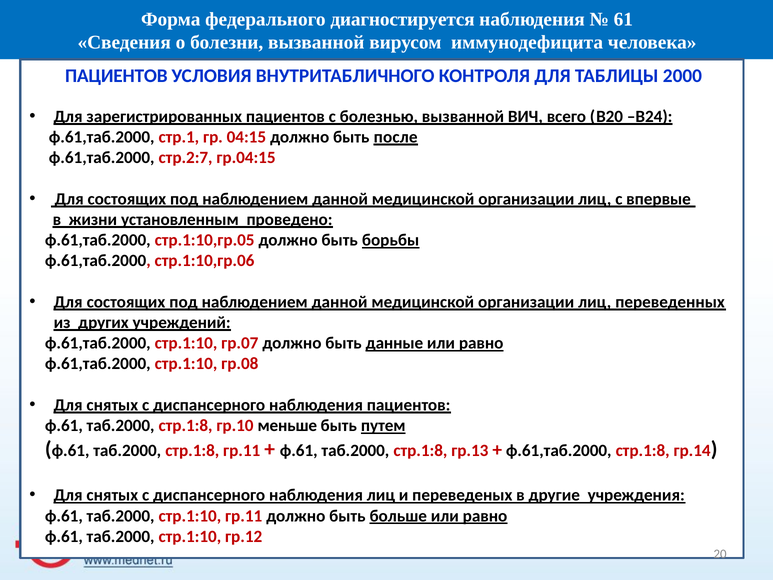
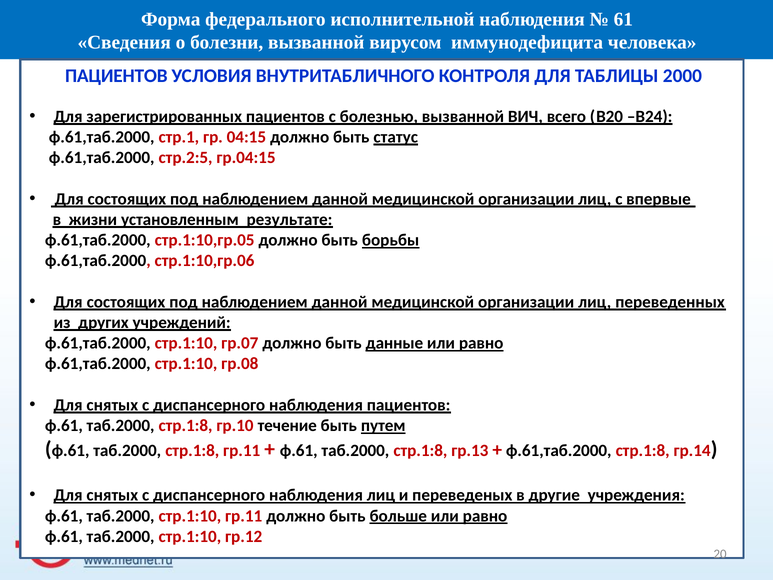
диагностируется: диагностируется -> исполнительной
после: после -> статус
стр.2:7: стр.2:7 -> стр.2:5
проведено: проведено -> результате
меньше: меньше -> течение
